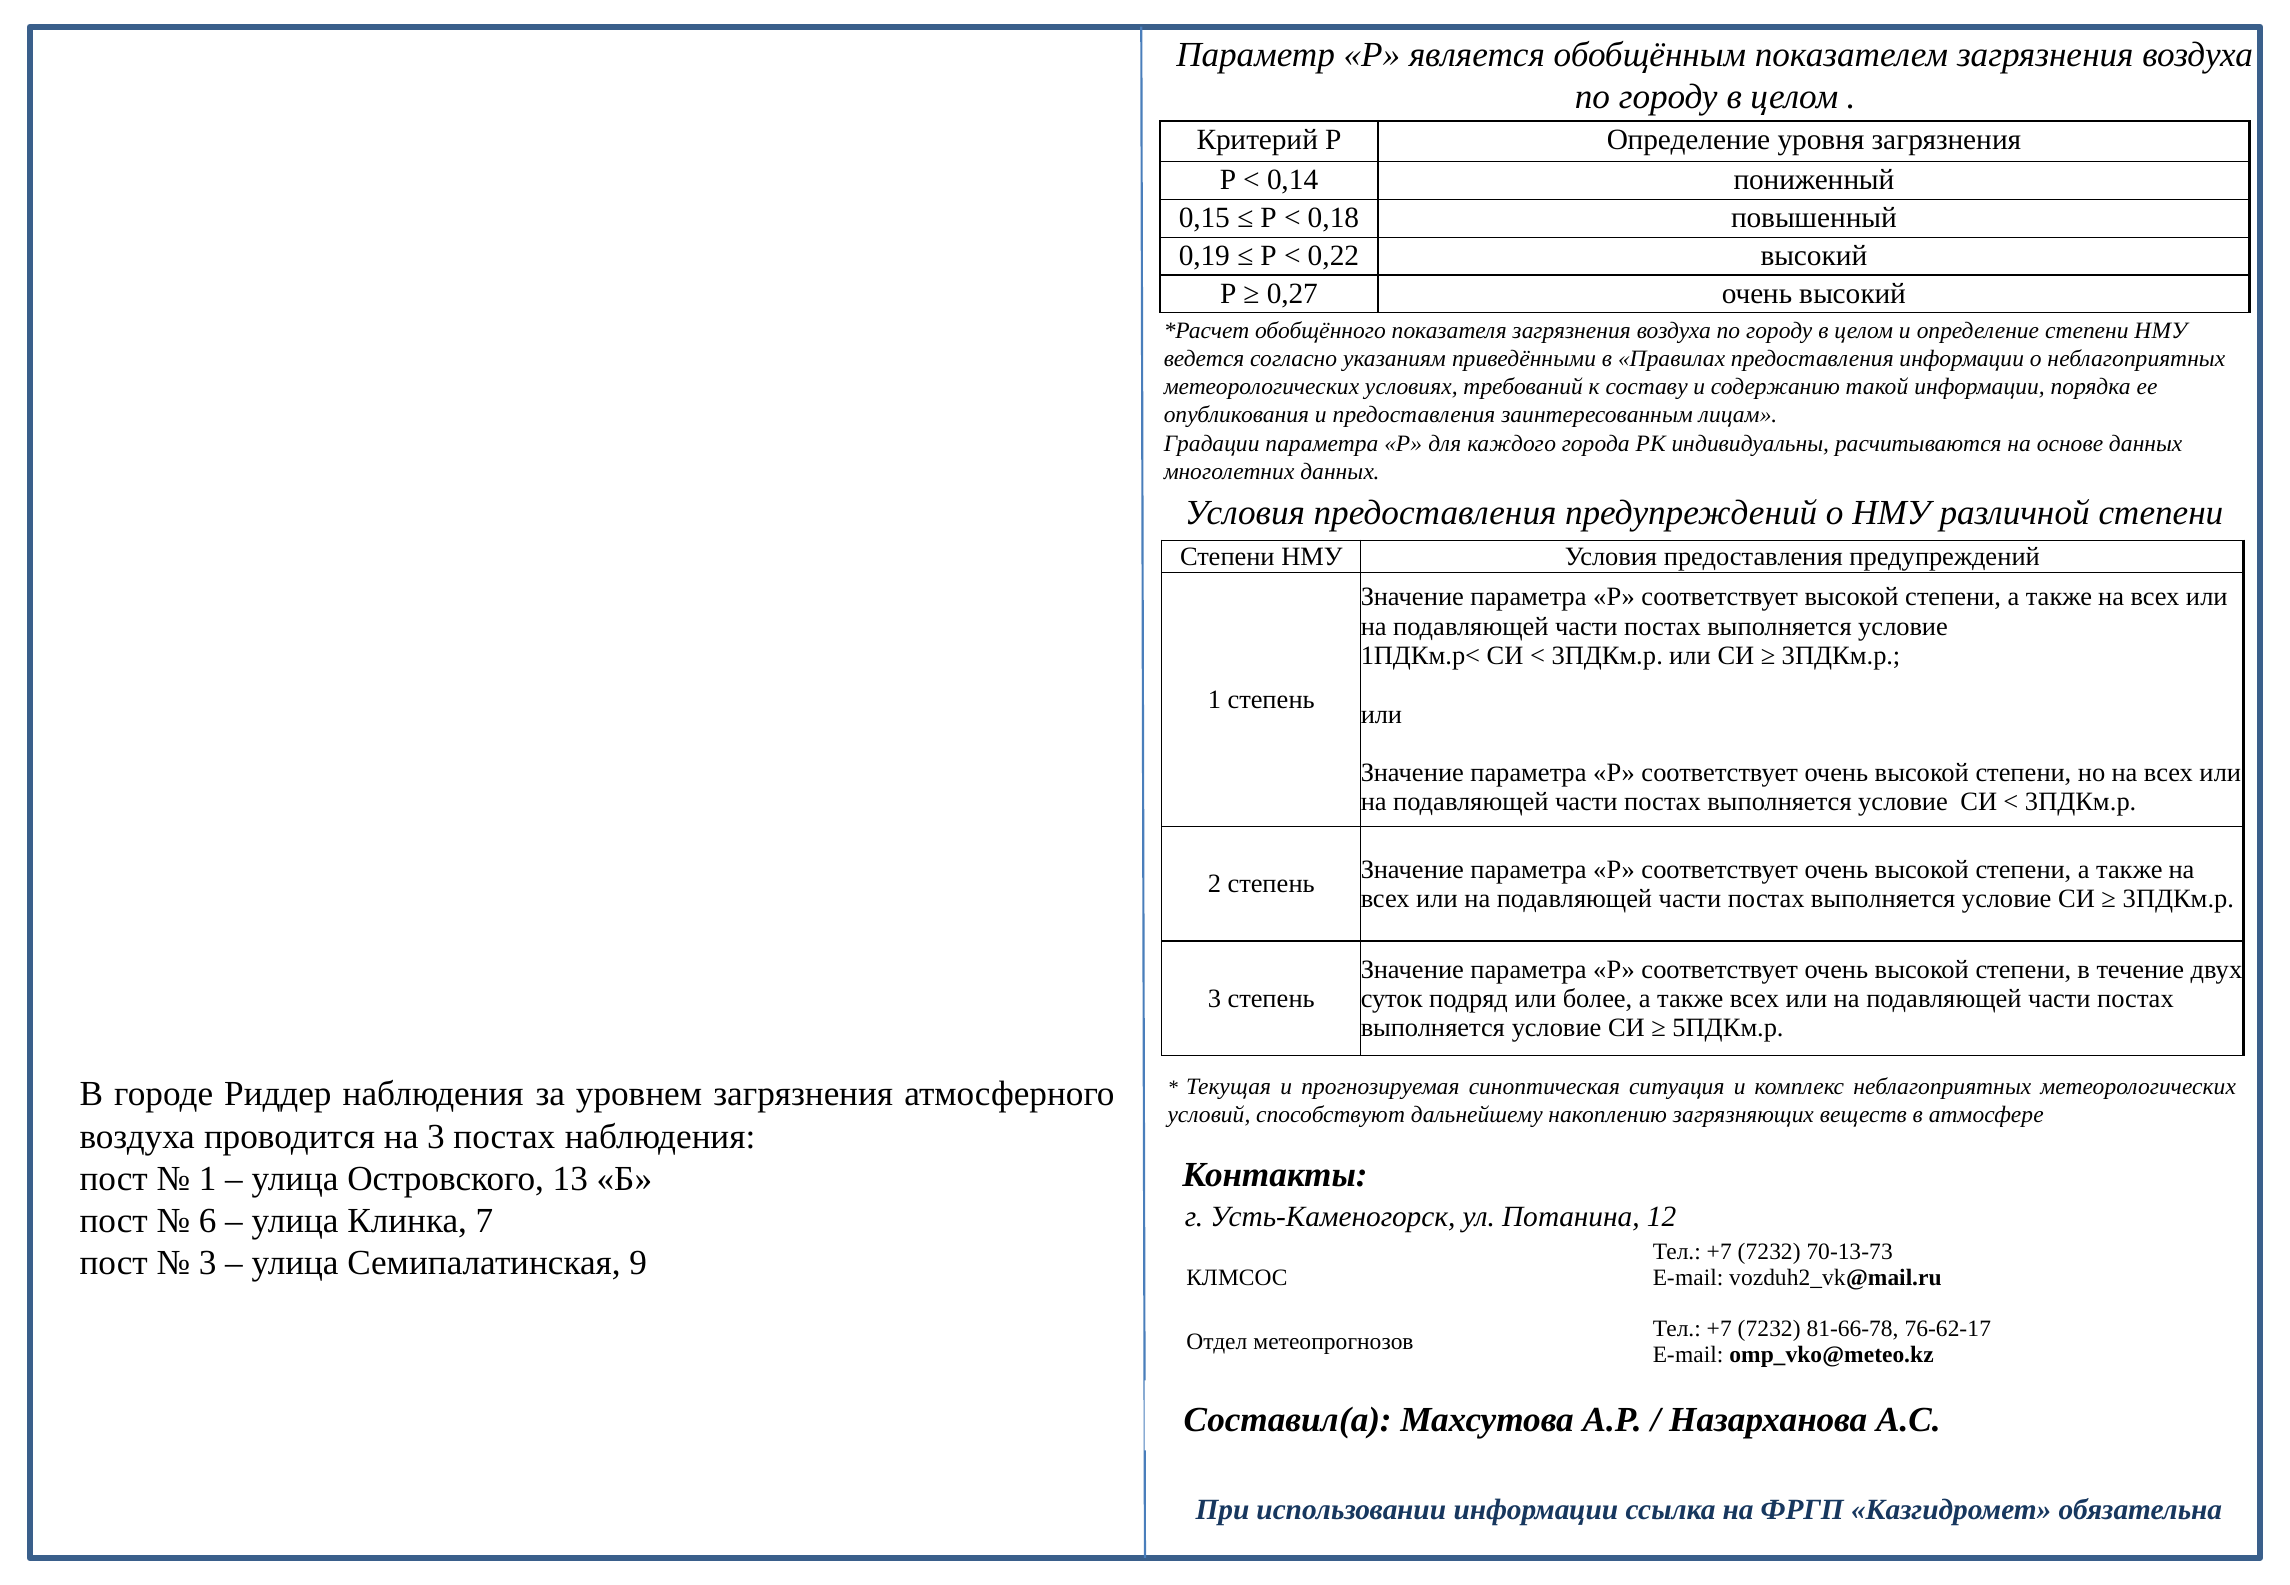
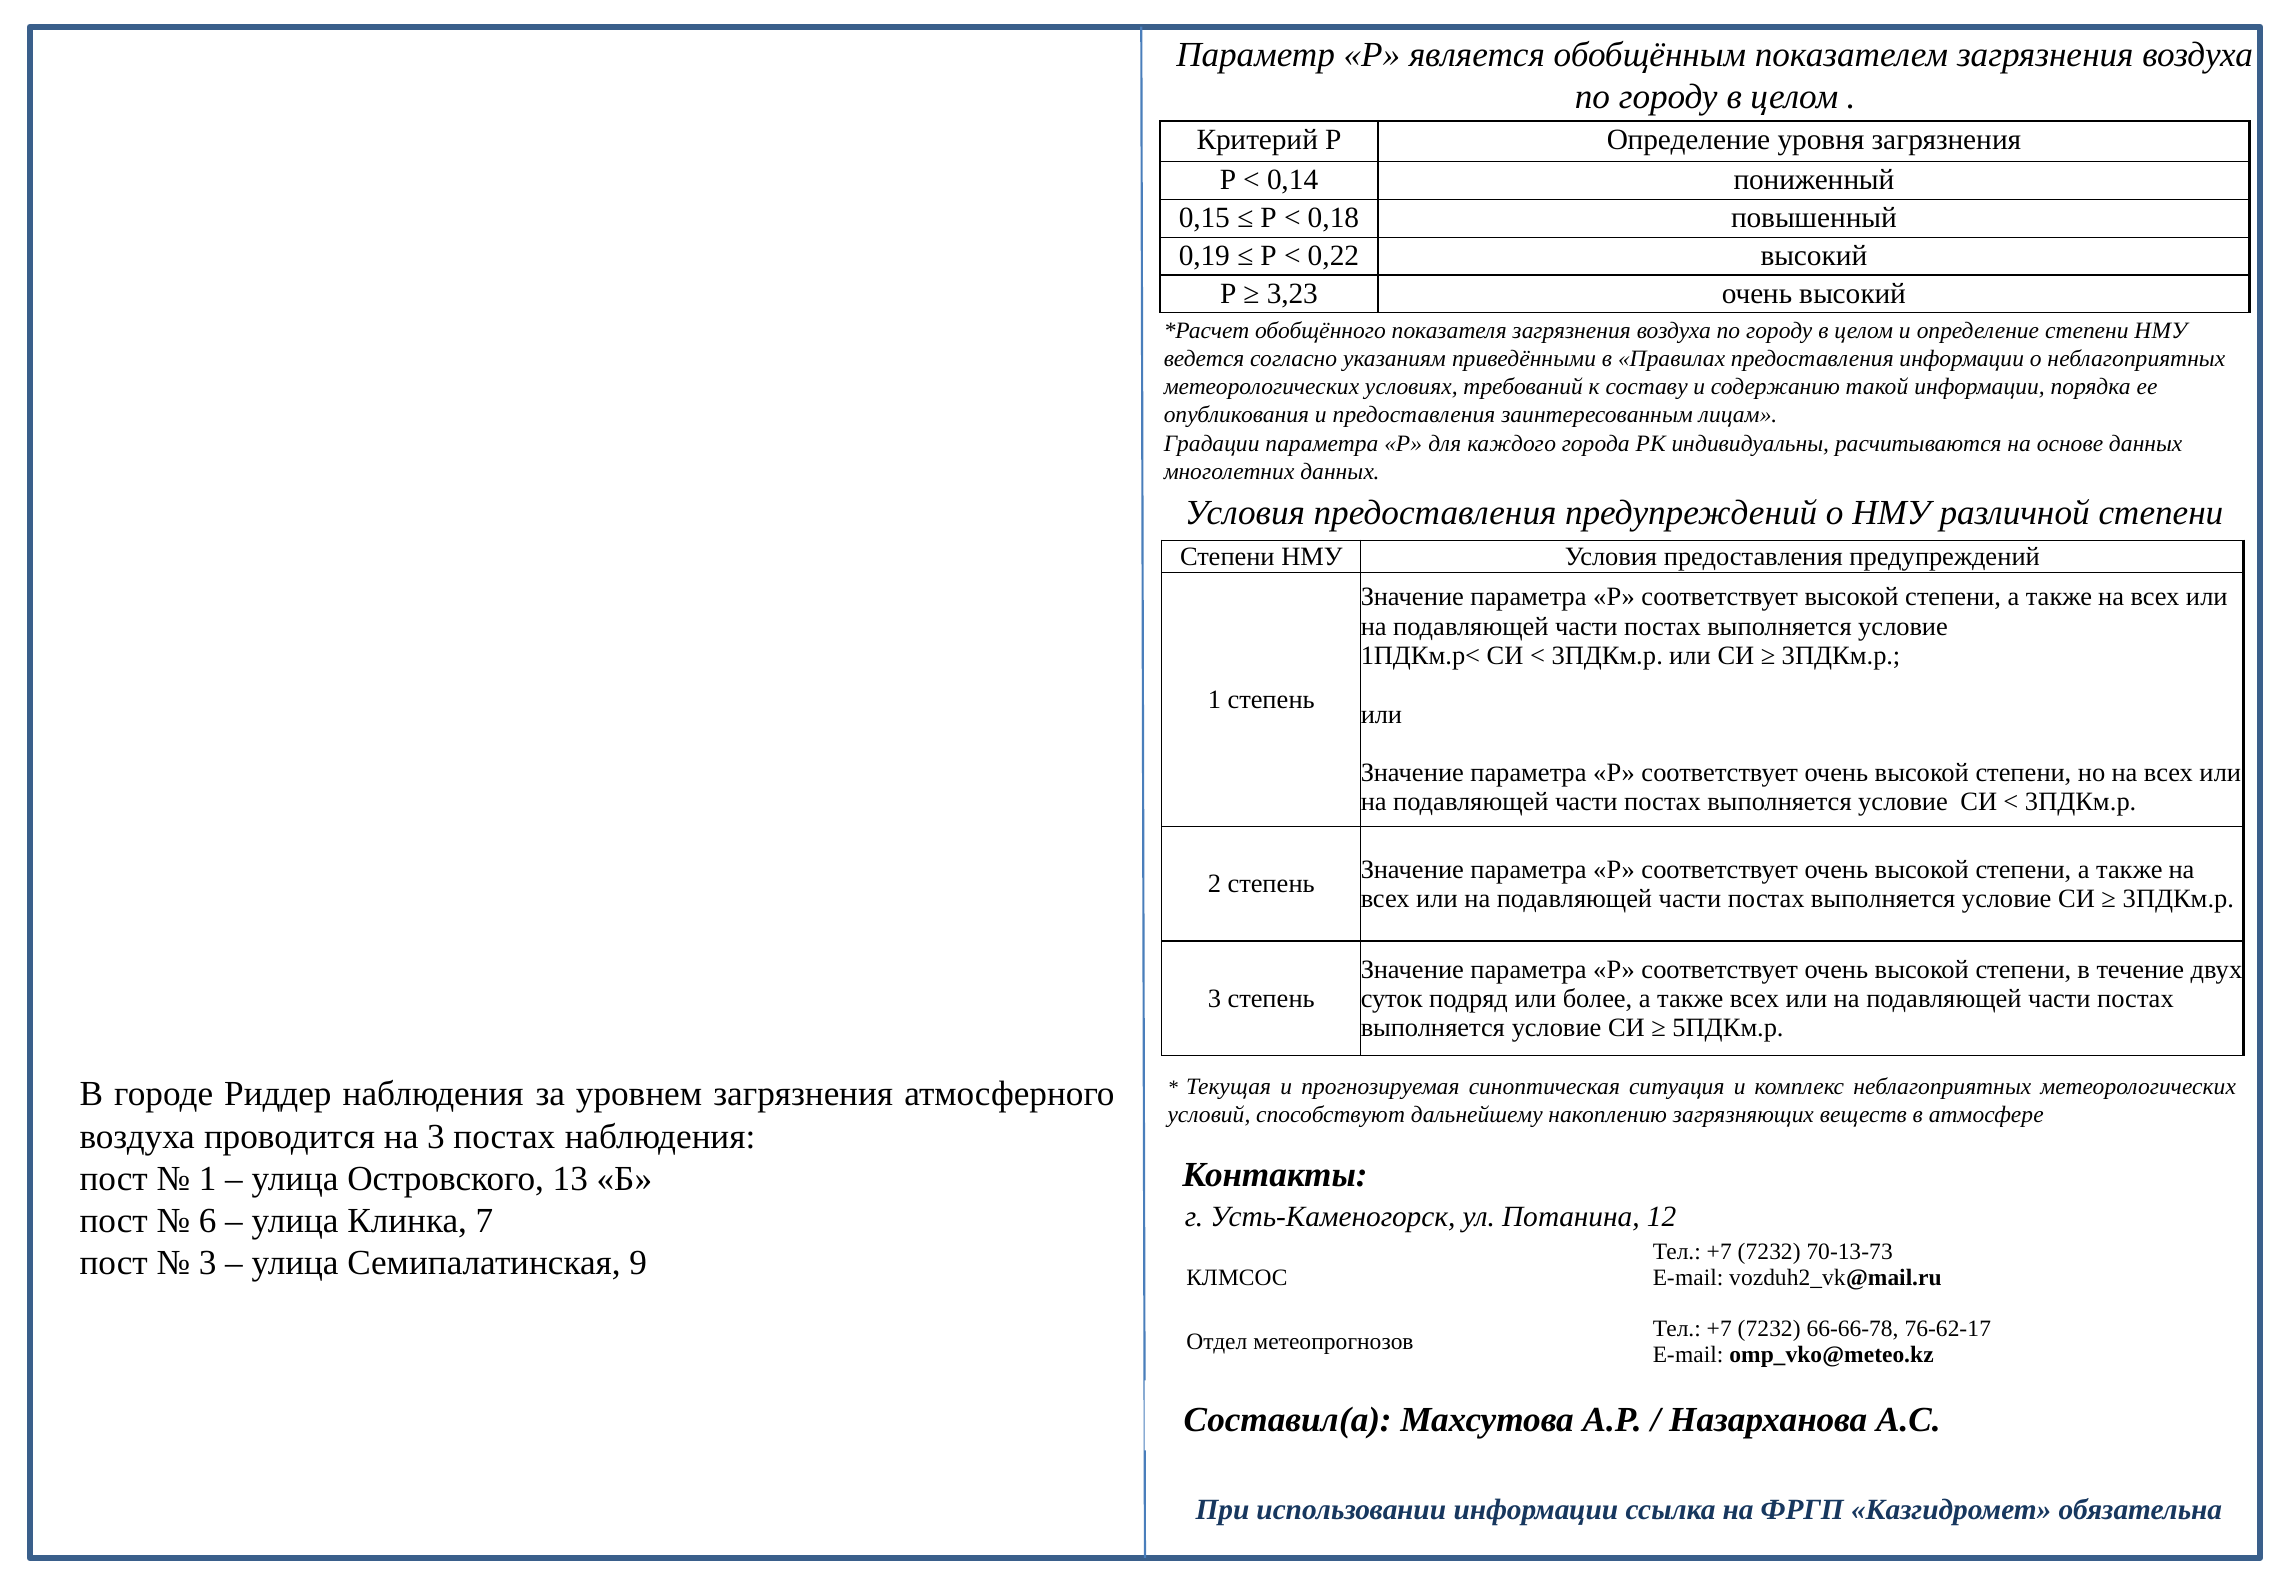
0,27: 0,27 -> 3,23
81-66-78: 81-66-78 -> 66-66-78
